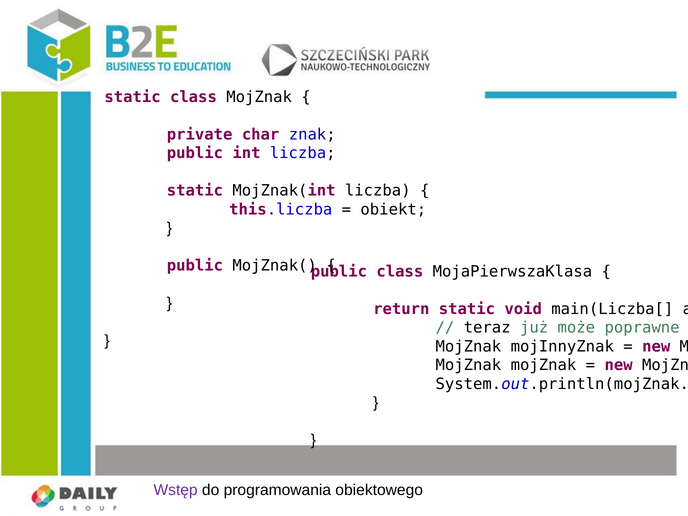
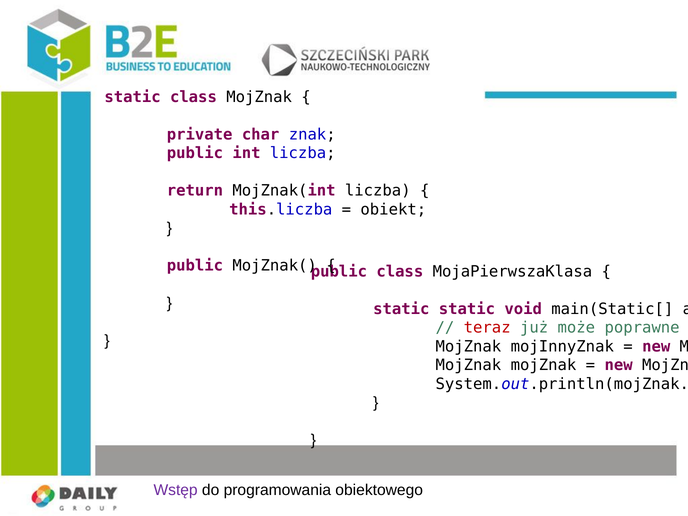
static at (195, 191): static -> return
return at (401, 309): return -> static
main(Liczba[: main(Liczba[ -> main(Static[
teraz colour: black -> red
